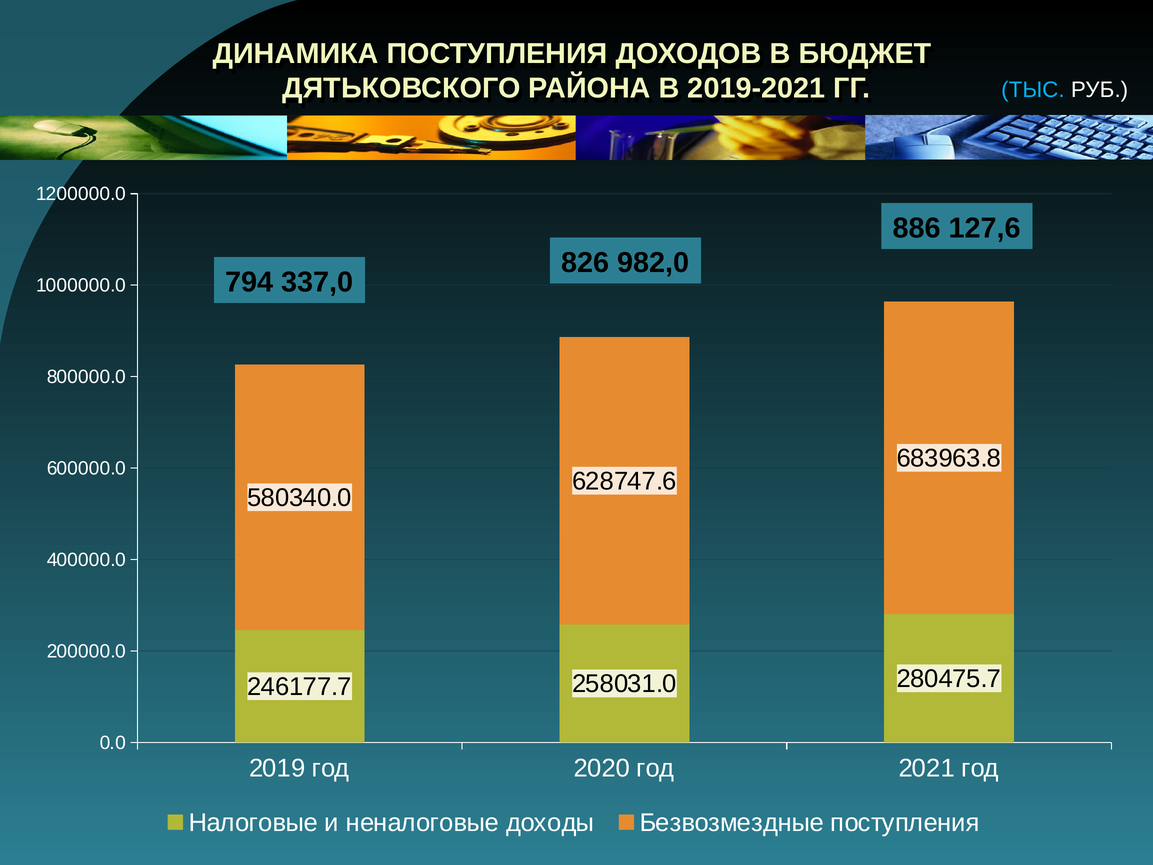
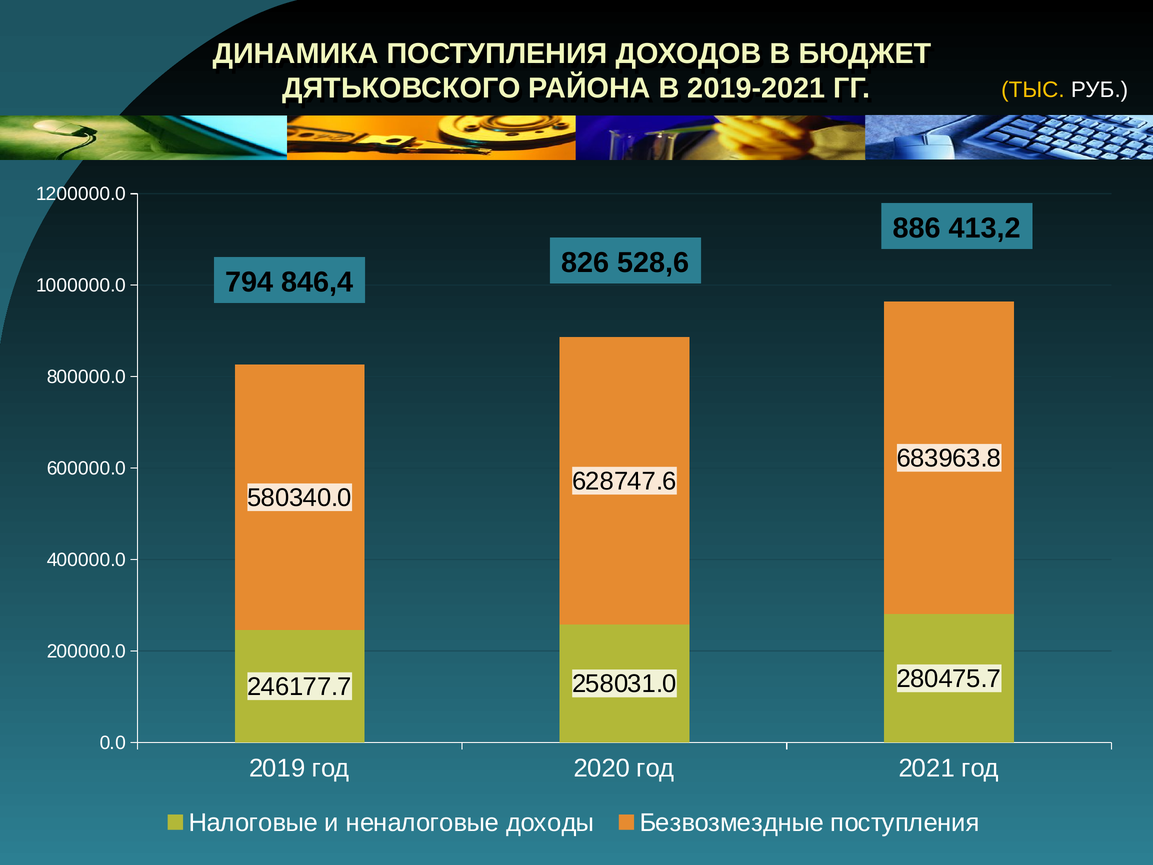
ТЫС colour: light blue -> yellow
127,6: 127,6 -> 413,2
982,0: 982,0 -> 528,6
337,0: 337,0 -> 846,4
